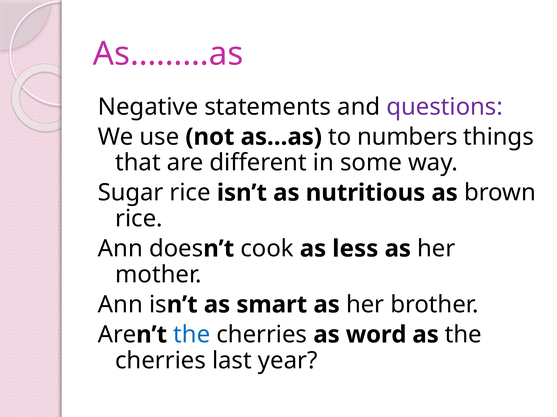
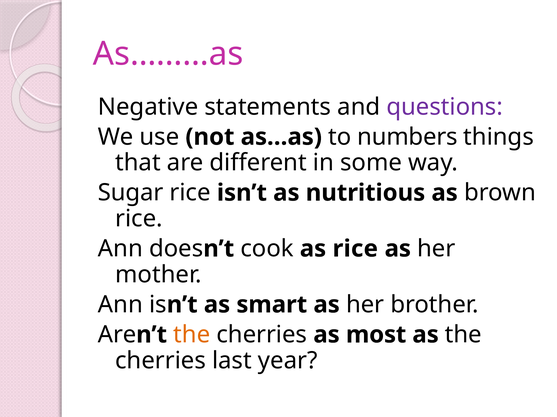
as less: less -> rice
the at (192, 335) colour: blue -> orange
word: word -> most
